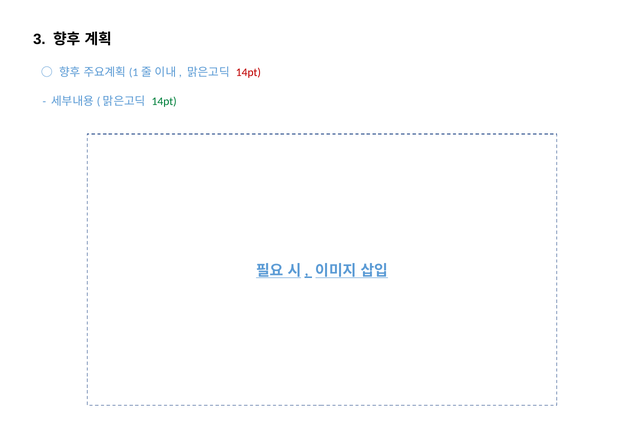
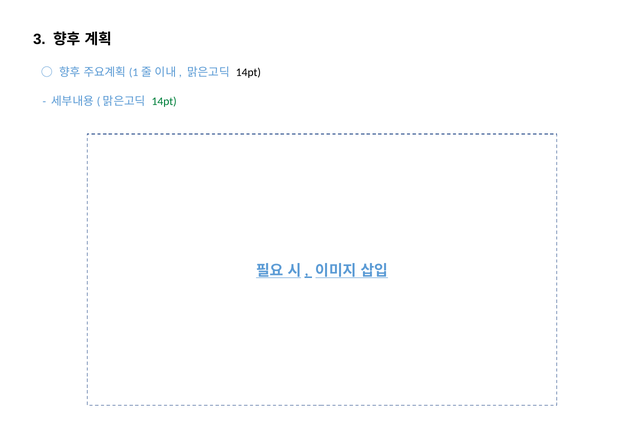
14pt at (248, 72) colour: red -> black
